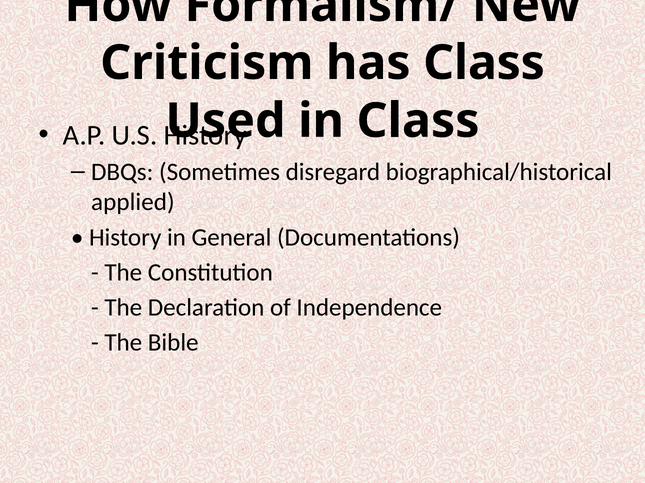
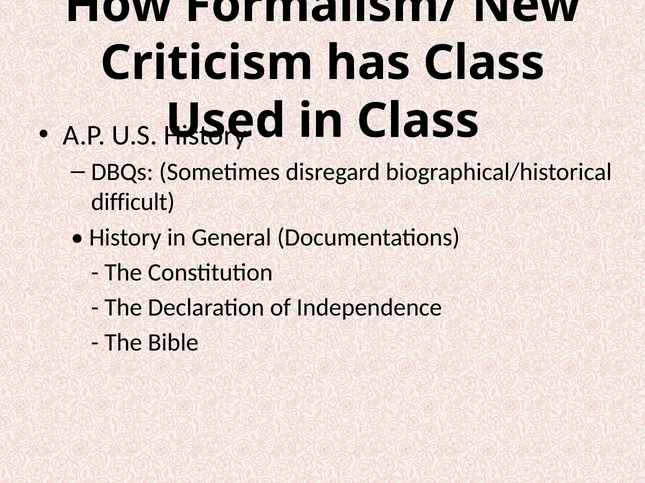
applied: applied -> difficult
